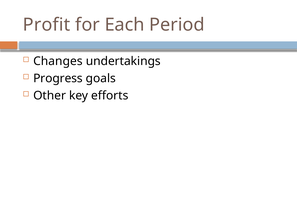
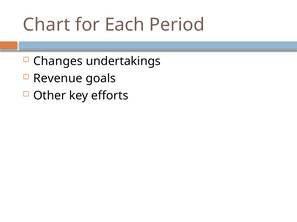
Profit: Profit -> Chart
Progress: Progress -> Revenue
